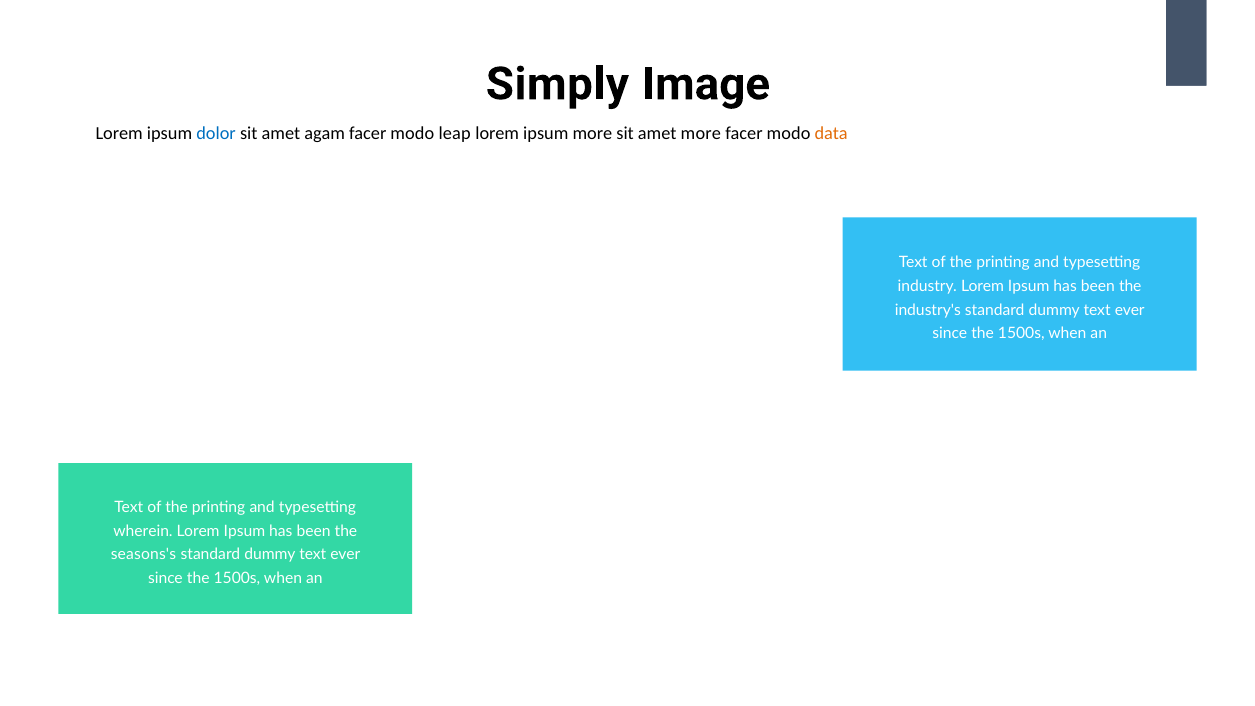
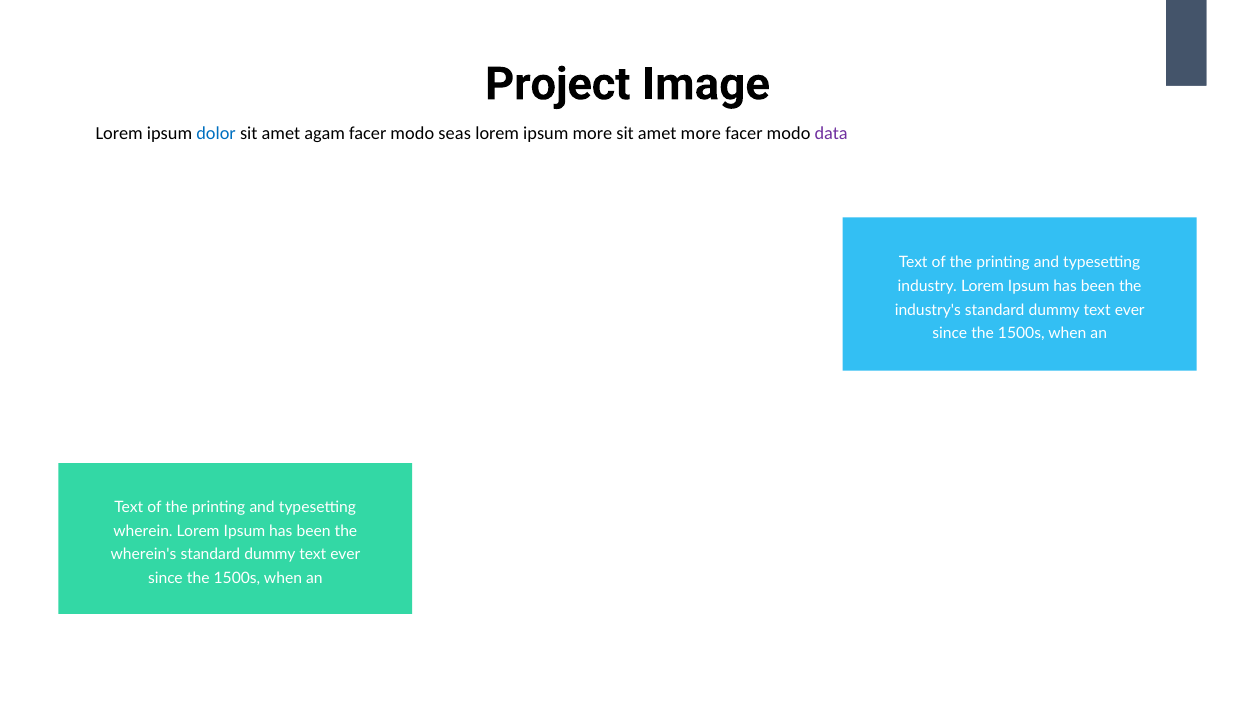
Simply: Simply -> Project
leap: leap -> seas
data colour: orange -> purple
seasons's: seasons's -> wherein's
